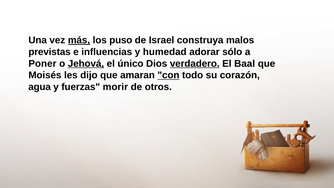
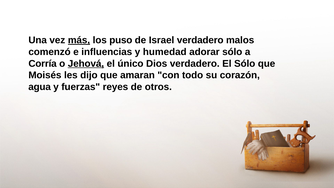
Israel construya: construya -> verdadero
previstas: previstas -> comenzó
Poner: Poner -> Corría
verdadero at (195, 64) underline: present -> none
El Baal: Baal -> Sólo
con underline: present -> none
morir: morir -> reyes
